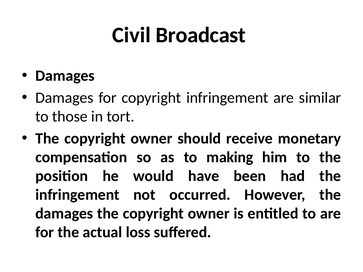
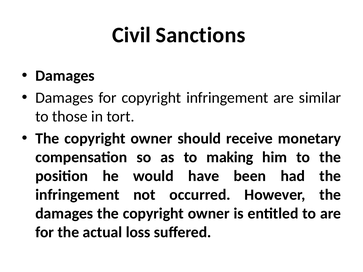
Broadcast: Broadcast -> Sanctions
